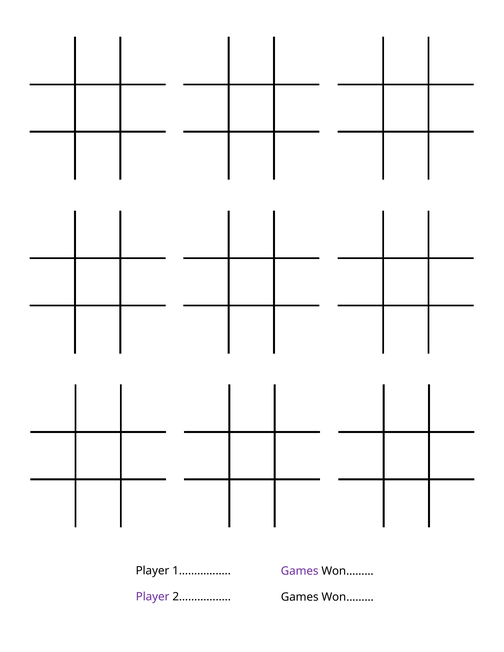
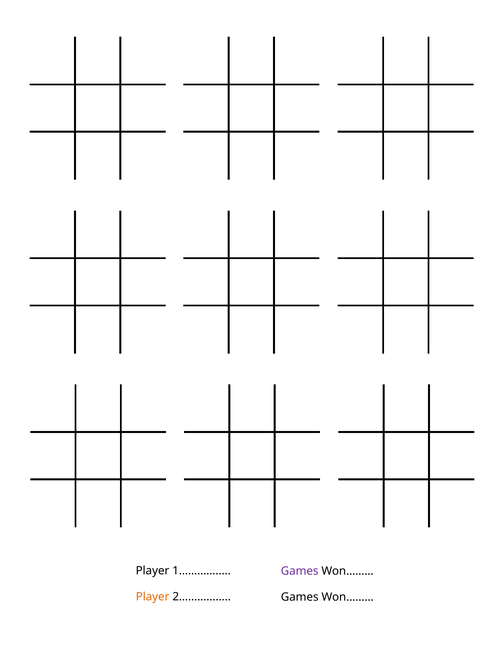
Player at (153, 597) colour: purple -> orange
